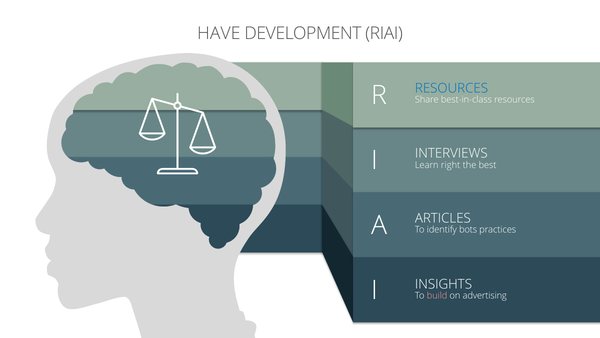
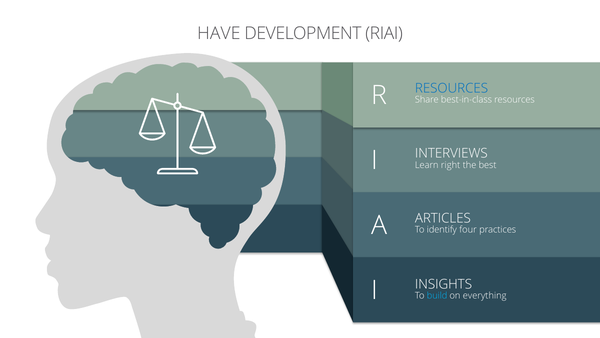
bots: bots -> four
build colour: pink -> light blue
advertising: advertising -> everything
